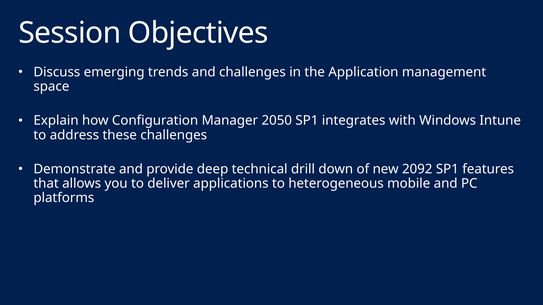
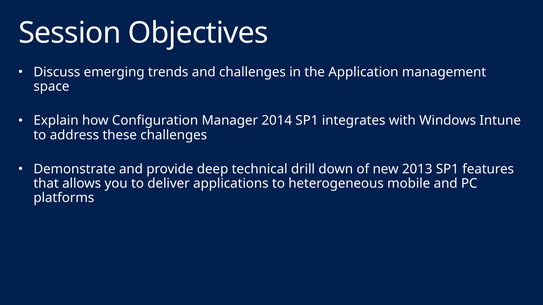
2050: 2050 -> 2014
2092: 2092 -> 2013
